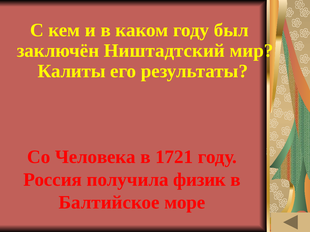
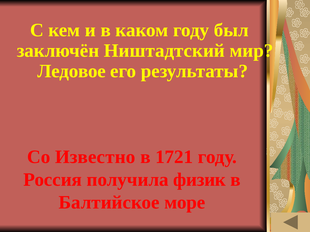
Калиты: Калиты -> Ледовое
Человека: Человека -> Известно
